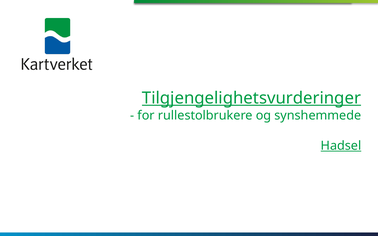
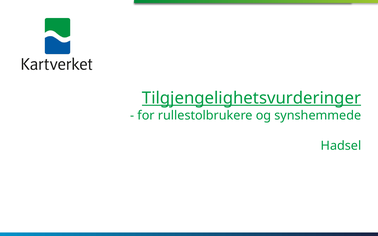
Hadsel underline: present -> none
